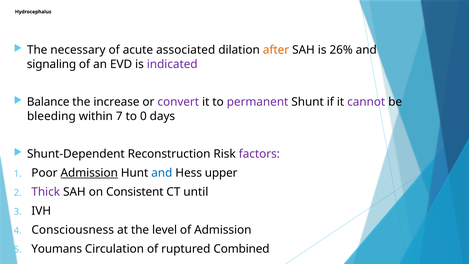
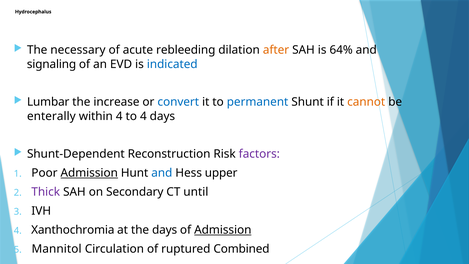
associated: associated -> rebleeding
26%: 26% -> 64%
indicated colour: purple -> blue
Balance: Balance -> Lumbar
convert colour: purple -> blue
permanent colour: purple -> blue
cannot colour: purple -> orange
bleeding: bleeding -> enterally
within 7: 7 -> 4
to 0: 0 -> 4
Consistent: Consistent -> Secondary
Consciousness: Consciousness -> Xanthochromia
the level: level -> days
Admission at (223, 230) underline: none -> present
Youmans: Youmans -> Mannitol
